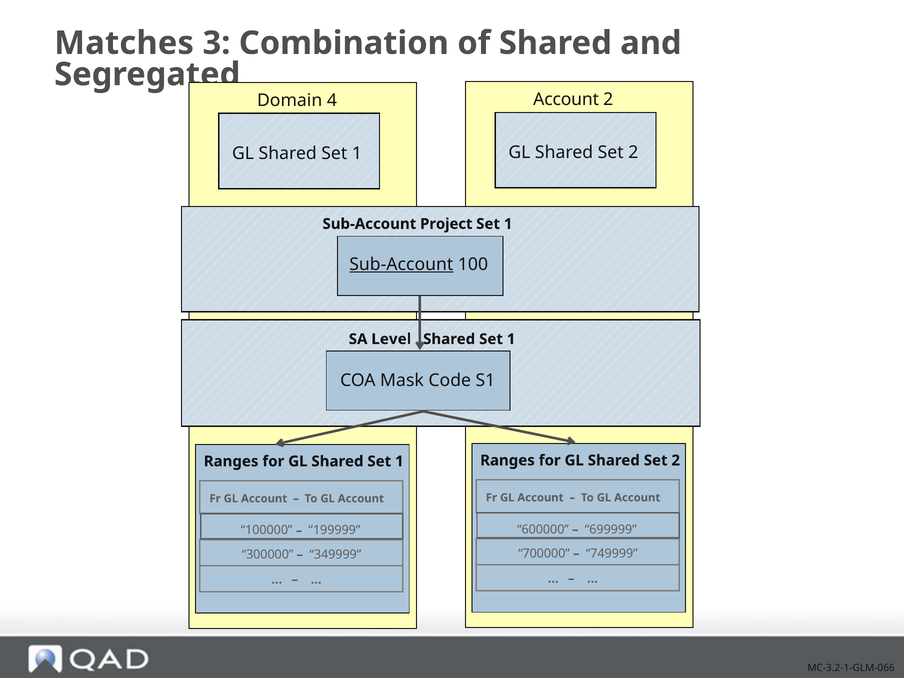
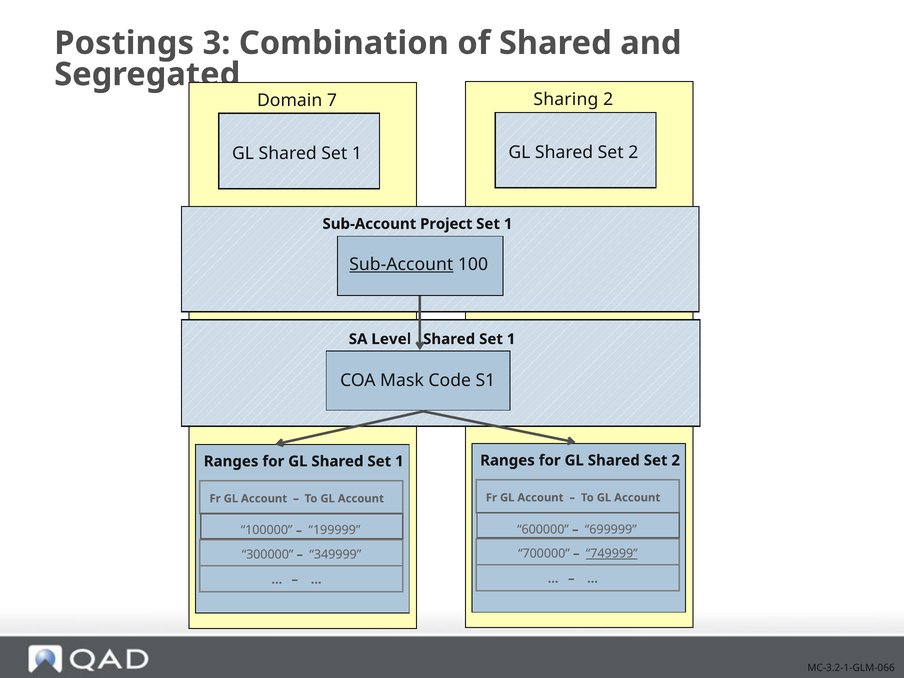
Matches: Matches -> Postings
Account at (566, 100): Account -> Sharing
4: 4 -> 7
749999 underline: none -> present
